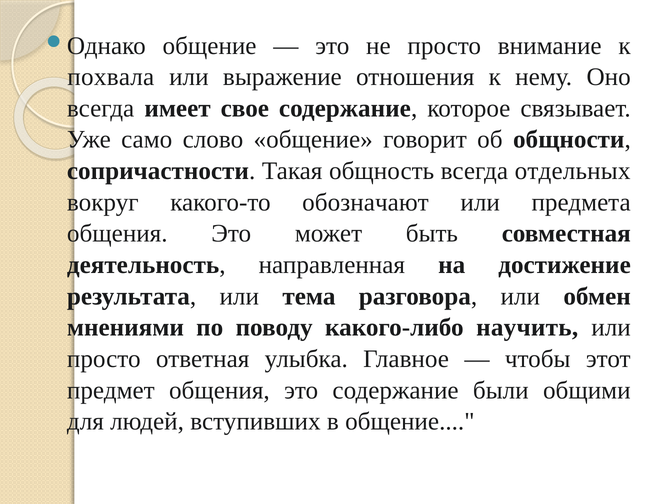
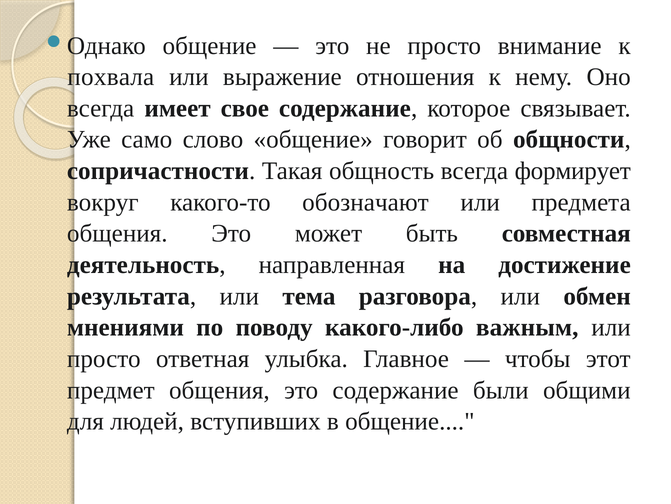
отдельных: отдельных -> формирует
научить: научить -> важным
